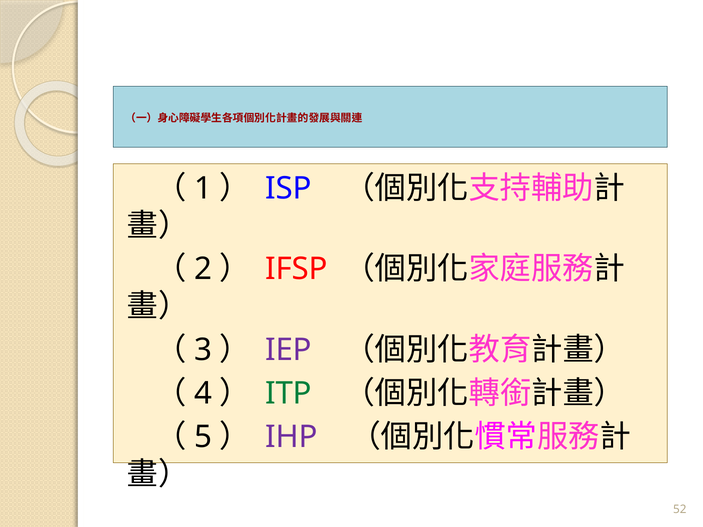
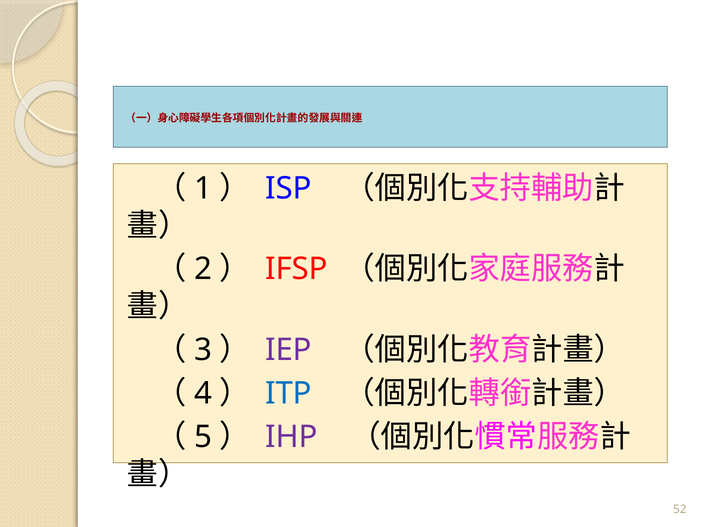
ITP colour: green -> blue
